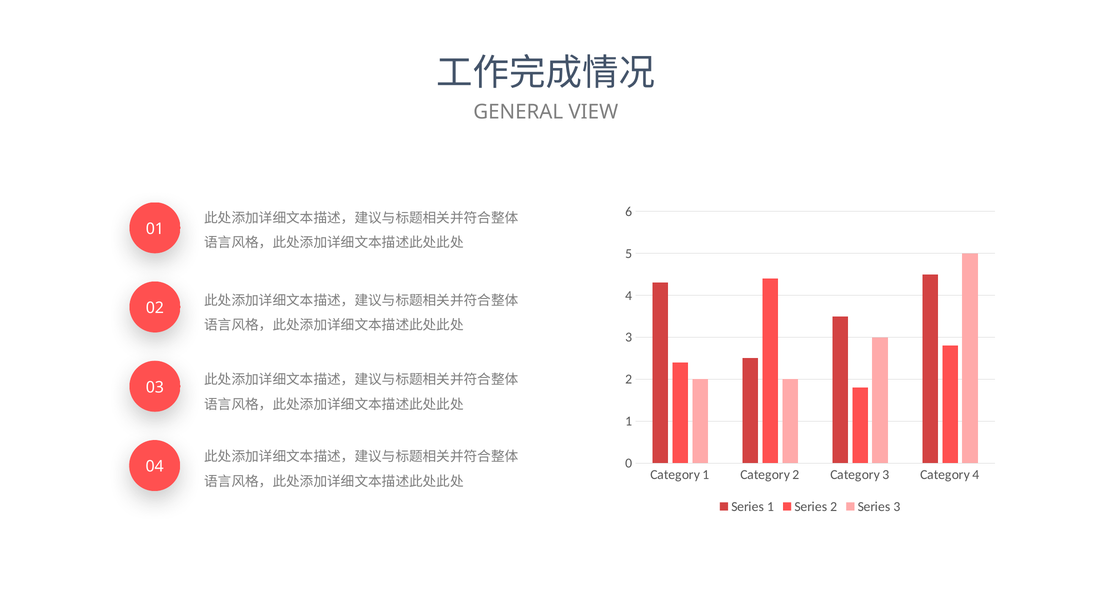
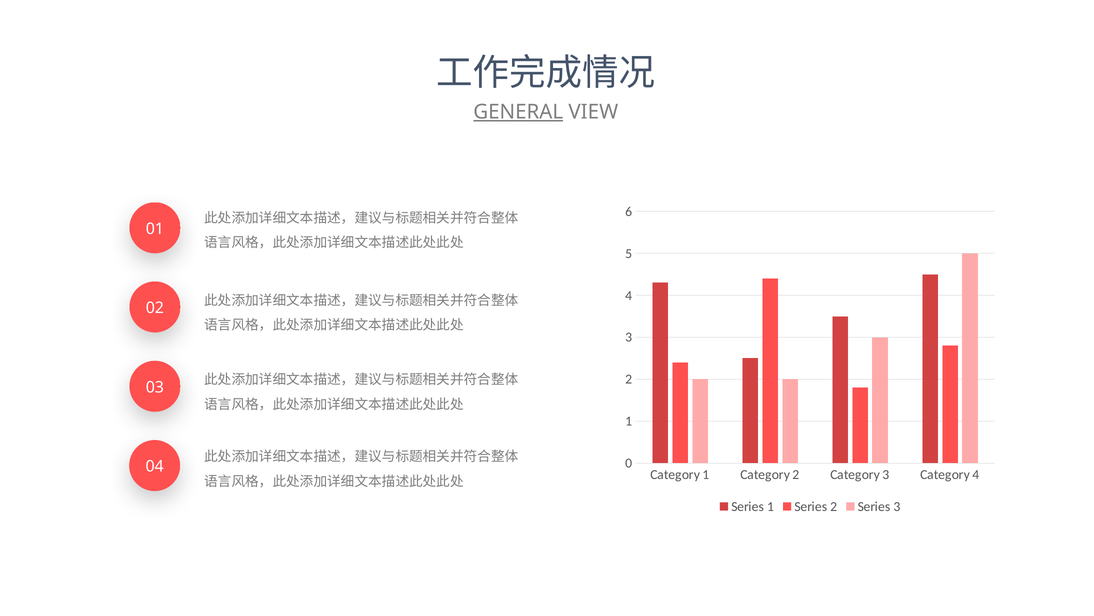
GENERAL underline: none -> present
